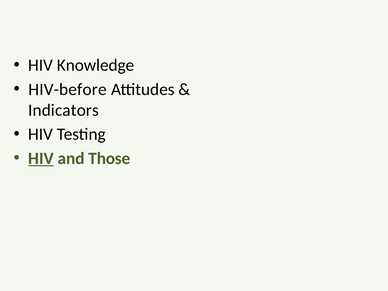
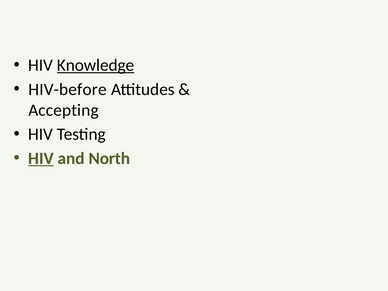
Knowledge underline: none -> present
Indicators: Indicators -> Accepting
Those: Those -> North
